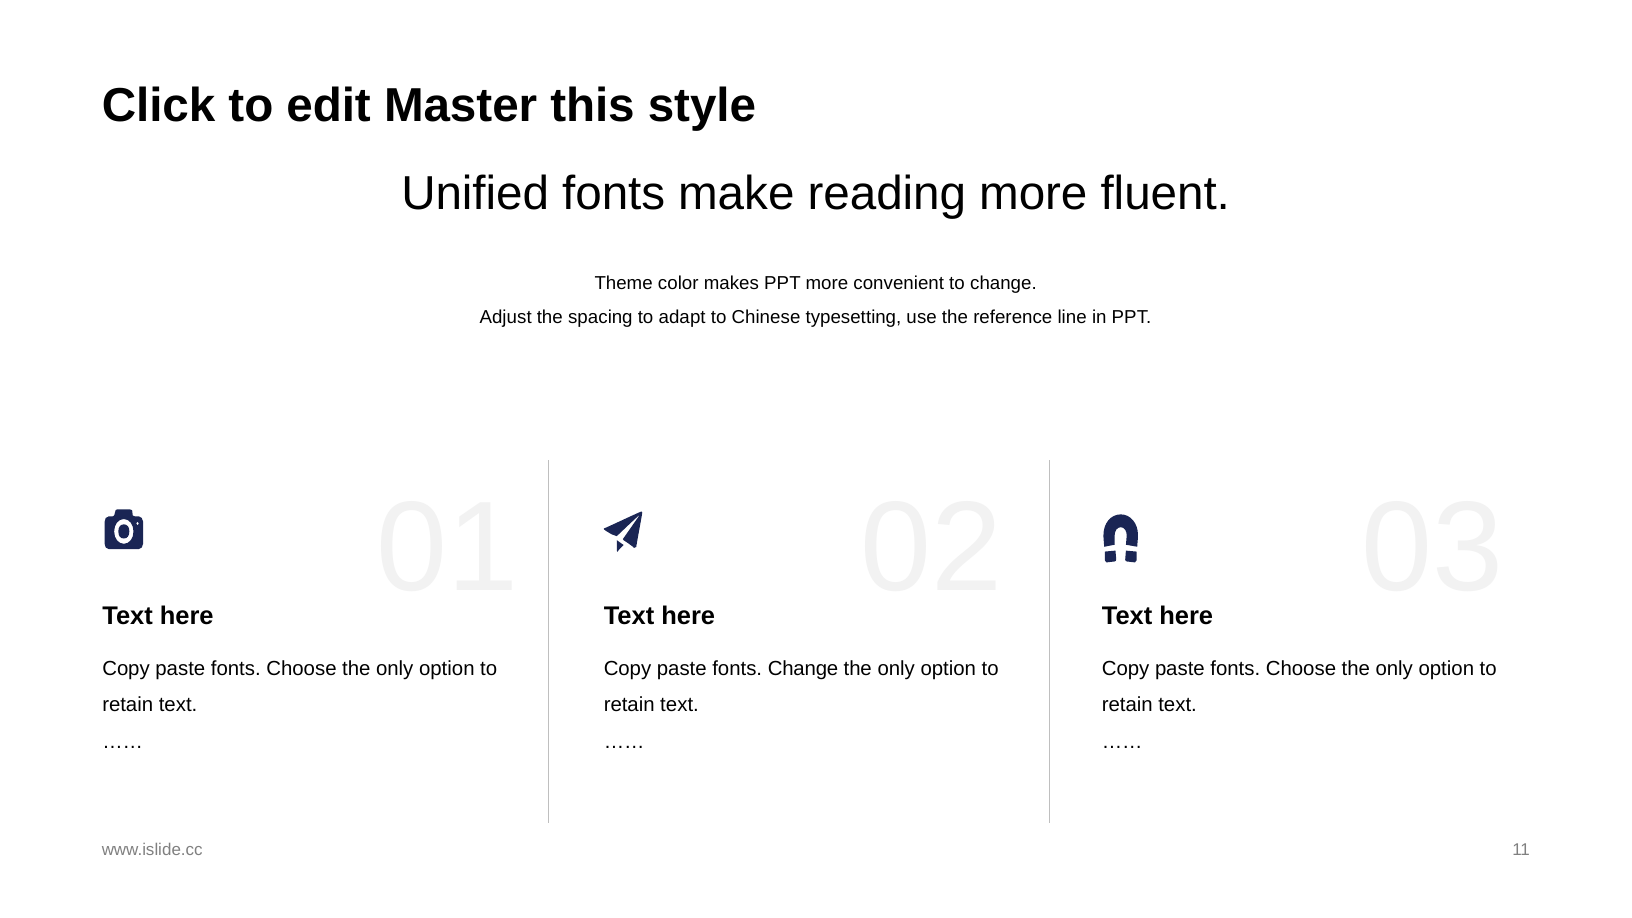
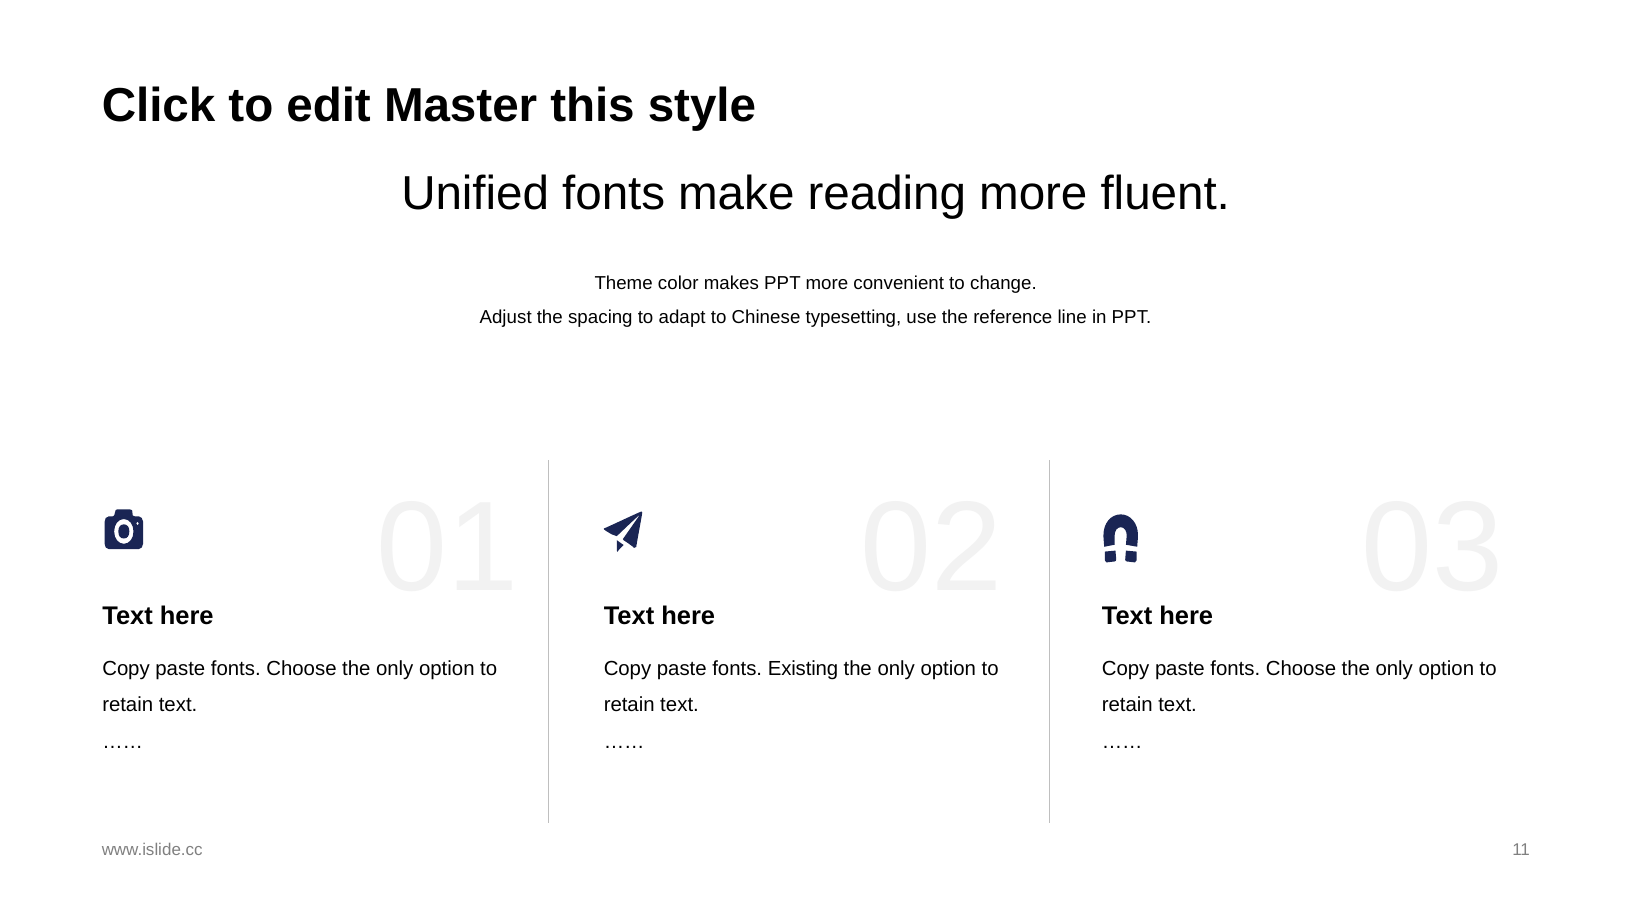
fonts Change: Change -> Existing
